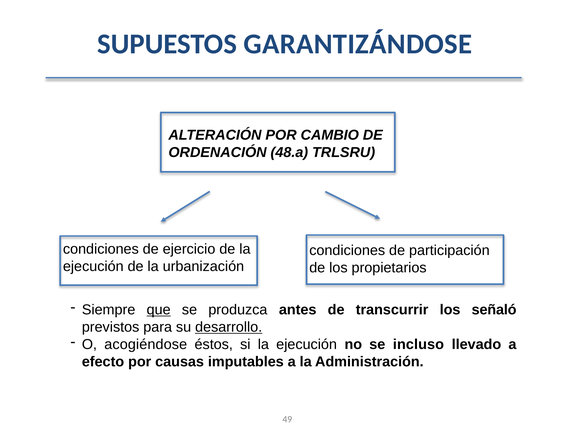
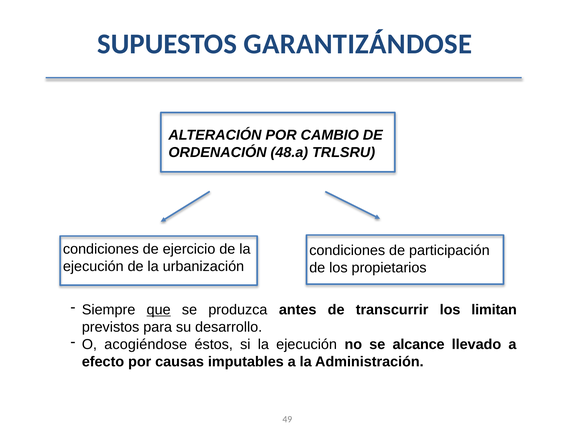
señaló: señaló -> limitan
desarrollo underline: present -> none
incluso: incluso -> alcance
